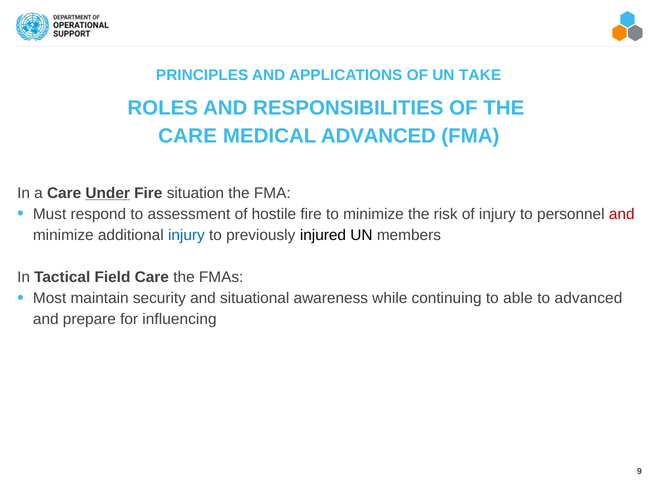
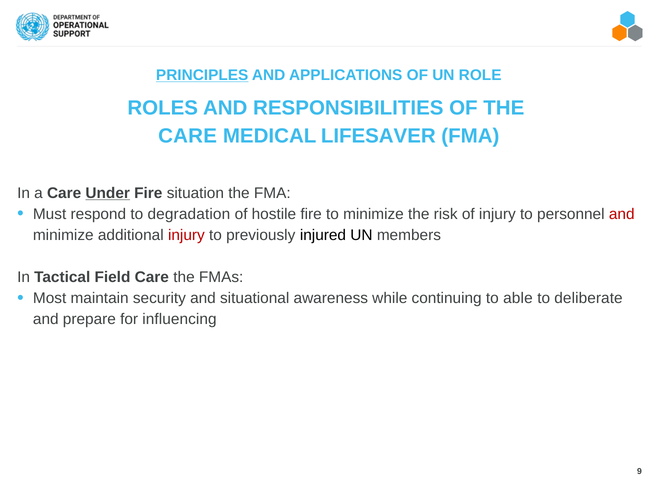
PRINCIPLES underline: none -> present
TAKE: TAKE -> ROLE
MEDICAL ADVANCED: ADVANCED -> LIFESAVER
assessment: assessment -> degradation
injury at (186, 235) colour: blue -> red
to advanced: advanced -> deliberate
